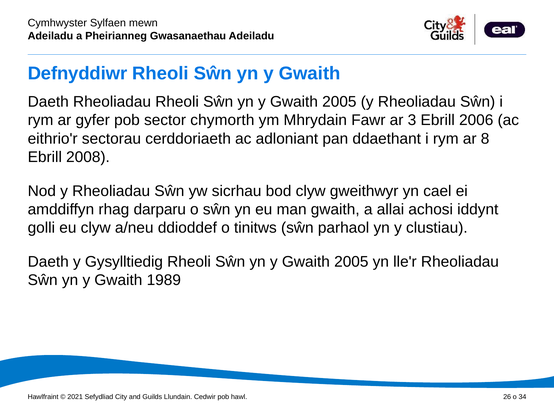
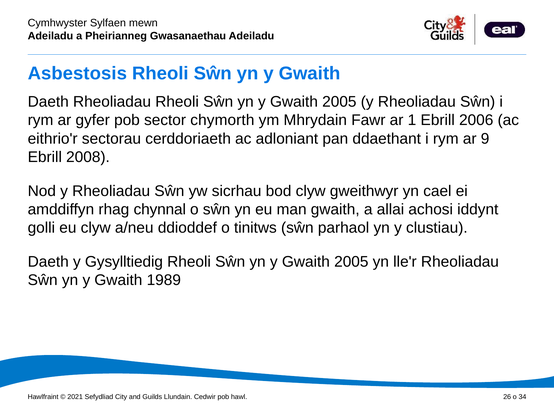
Defnyddiwr: Defnyddiwr -> Asbestosis
3: 3 -> 1
8: 8 -> 9
darparu: darparu -> chynnal
